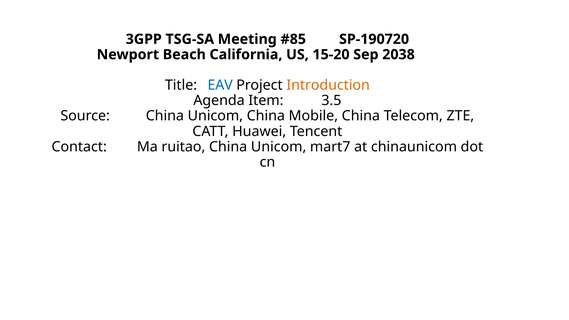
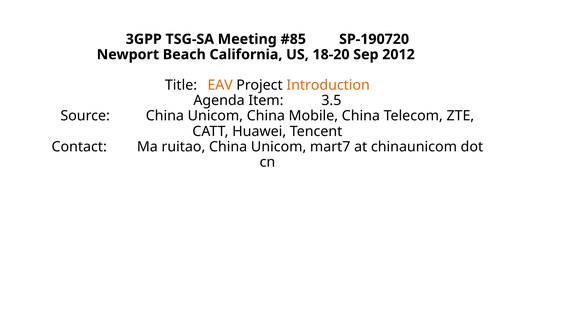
15-20: 15-20 -> 18-20
2038: 2038 -> 2012
EAV colour: blue -> orange
